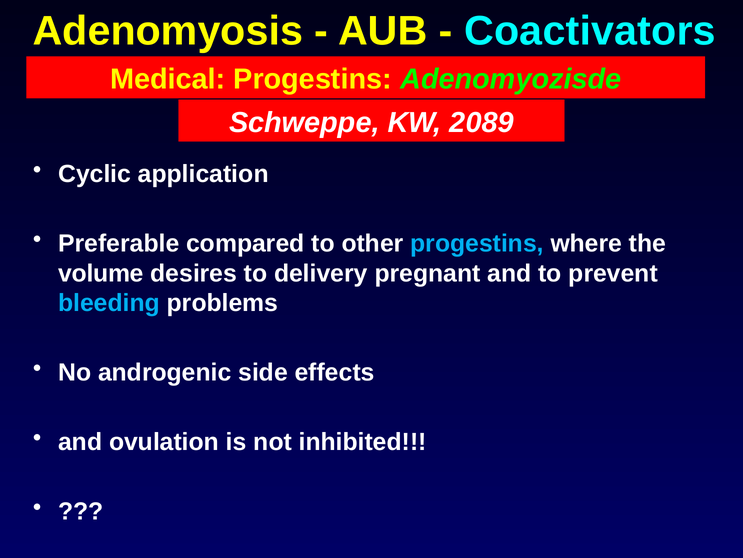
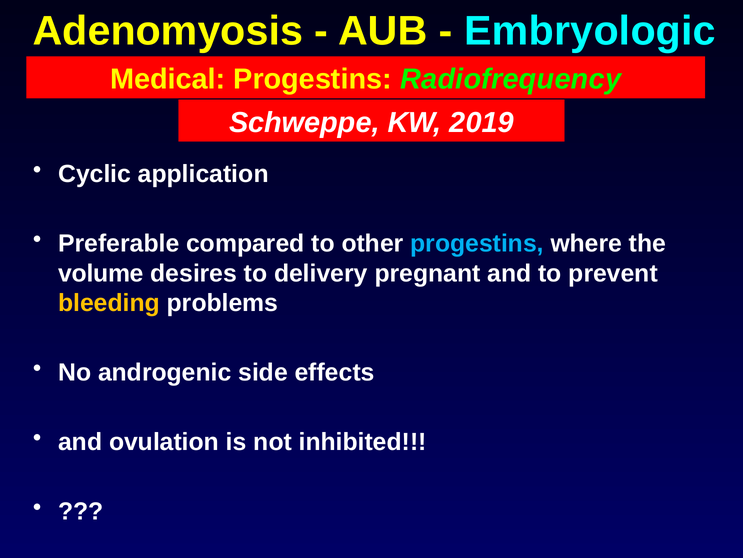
Coactivators: Coactivators -> Embryologic
Adenomyozisde: Adenomyozisde -> Radiofrequency
2089: 2089 -> 2019
bleeding colour: light blue -> yellow
